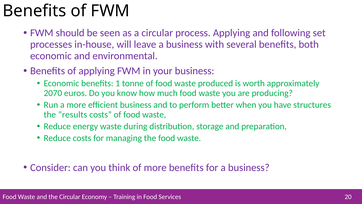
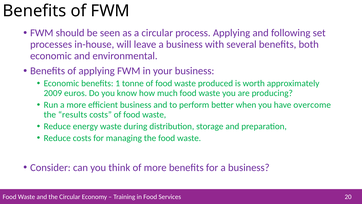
2070: 2070 -> 2009
structures: structures -> overcome
